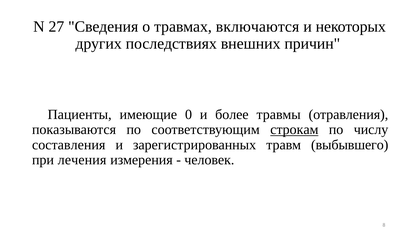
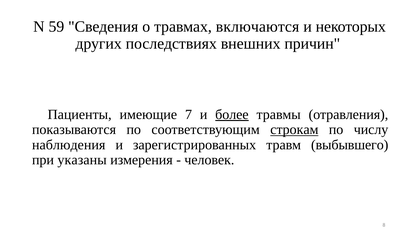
27: 27 -> 59
0: 0 -> 7
более underline: none -> present
составления: составления -> наблюдения
лечения: лечения -> указаны
